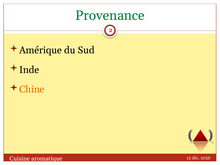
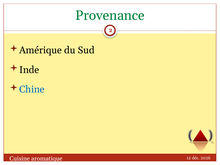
Chine colour: orange -> blue
